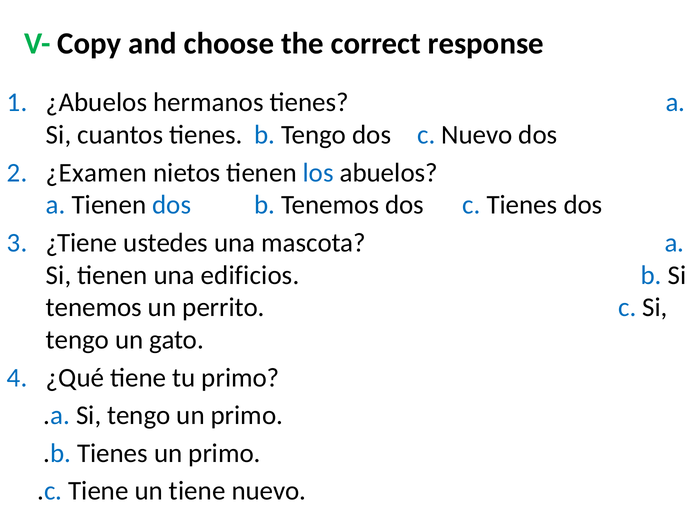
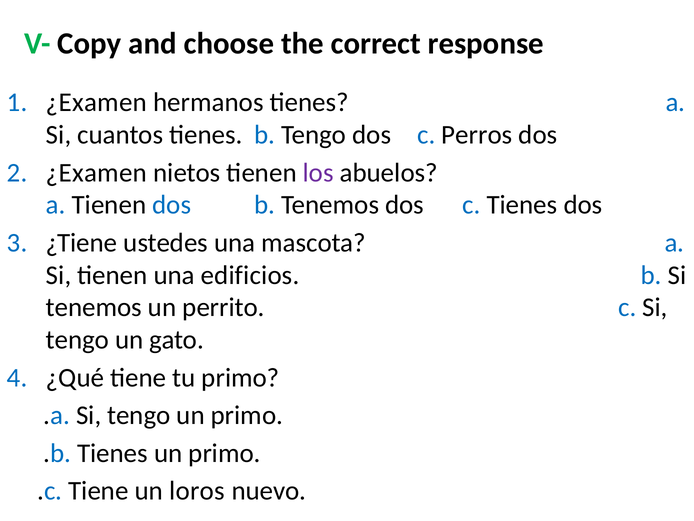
¿Abuelos at (97, 102): ¿Abuelos -> ¿Examen
c Nuevo: Nuevo -> Perros
los colour: blue -> purple
un tiene: tiene -> loros
